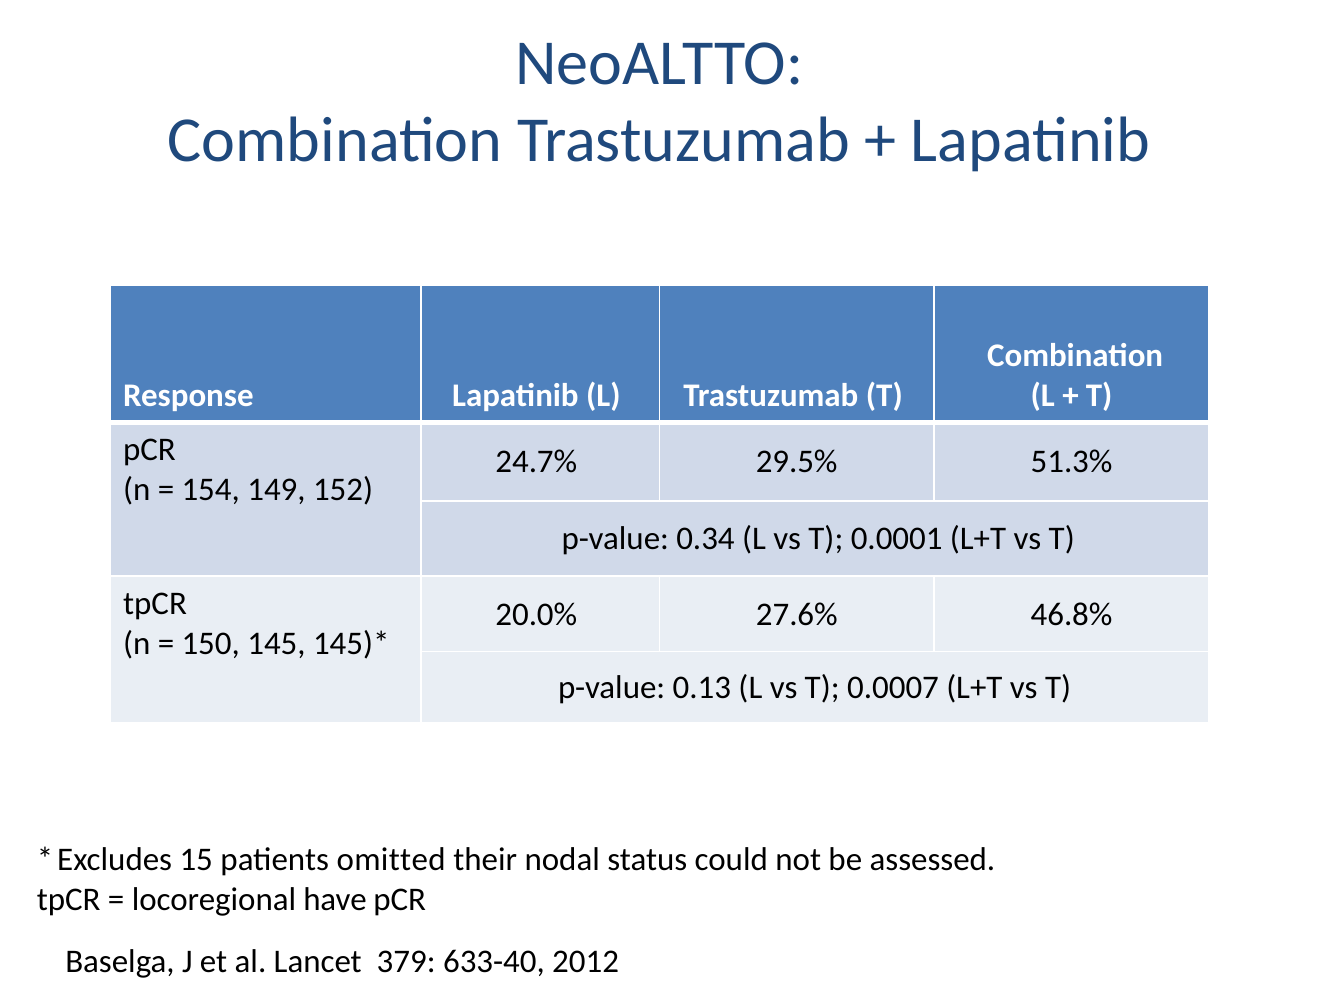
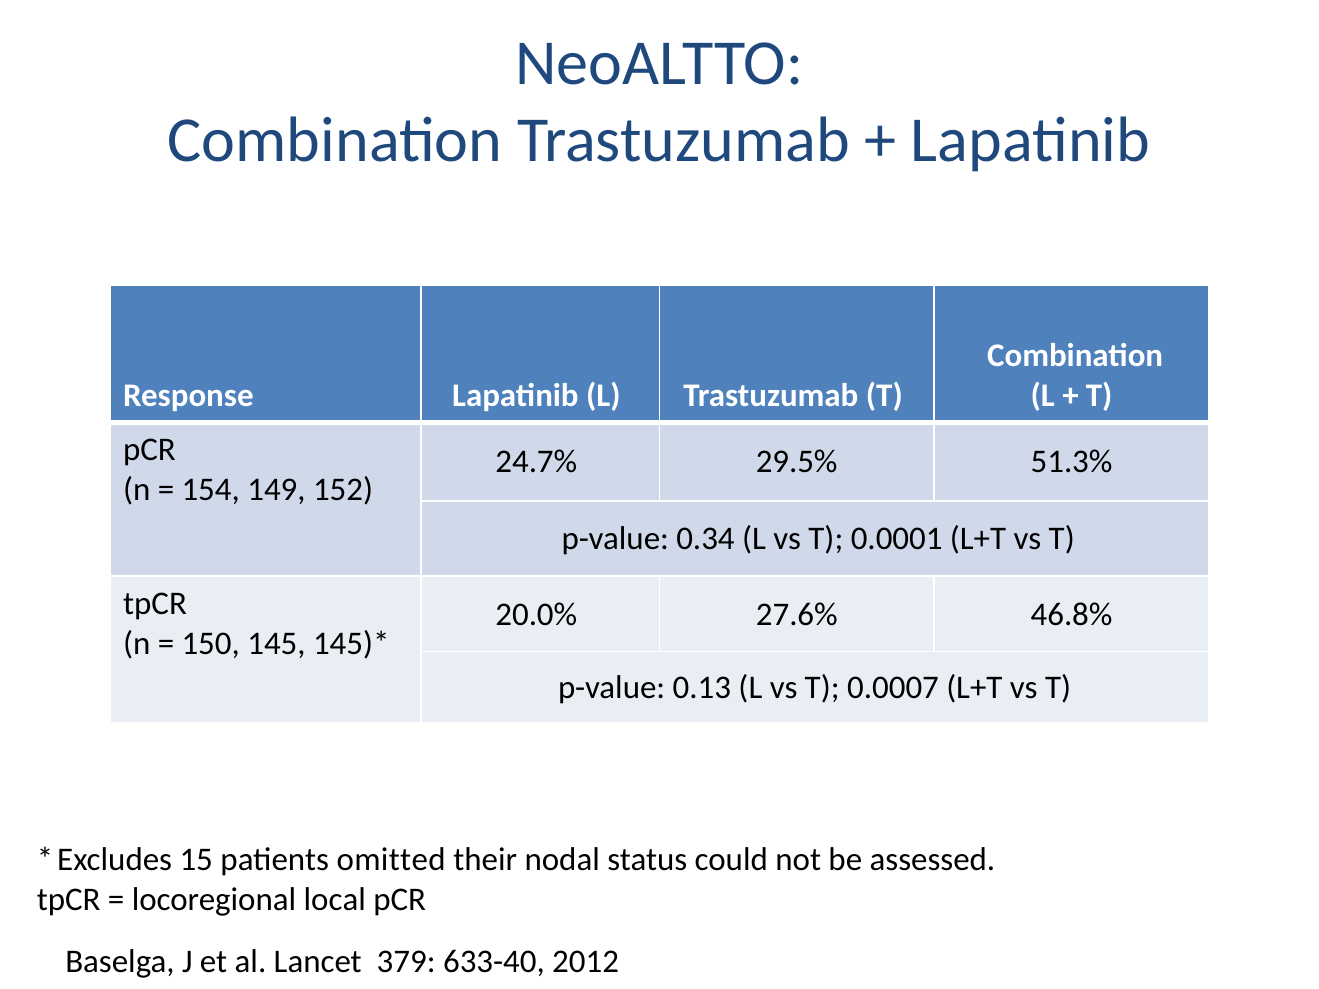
have: have -> local
